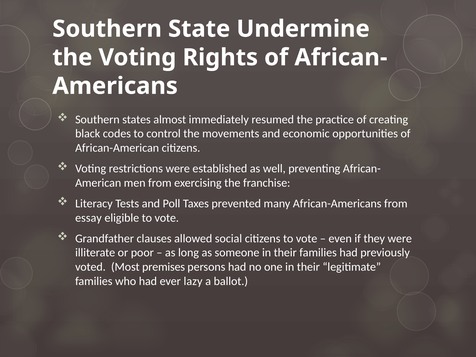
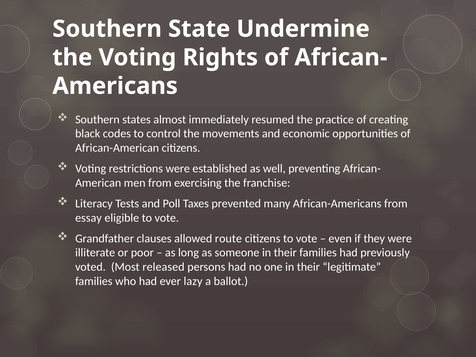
social: social -> route
premises: premises -> released
